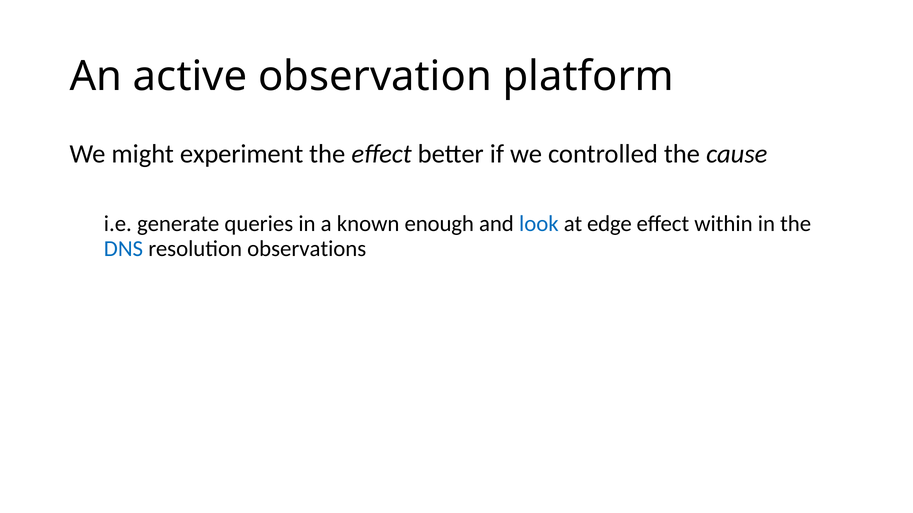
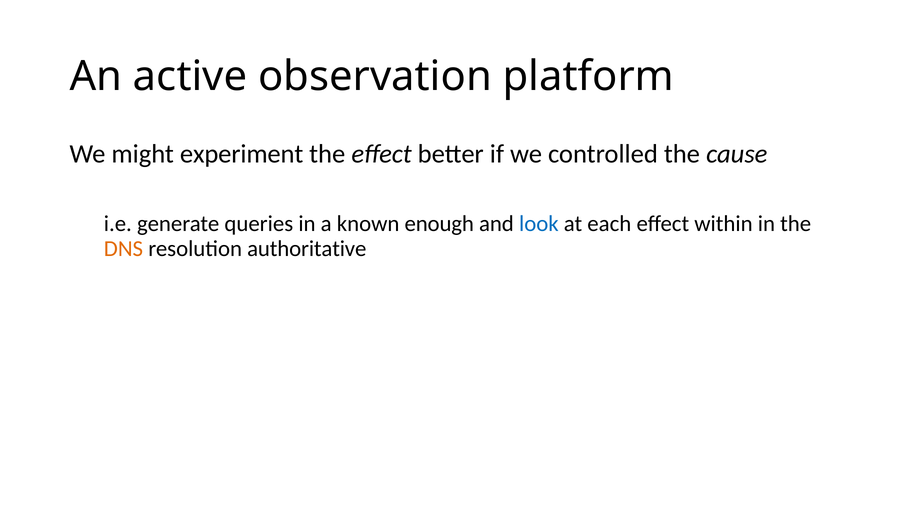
edge: edge -> each
DNS colour: blue -> orange
observations: observations -> authoritative
